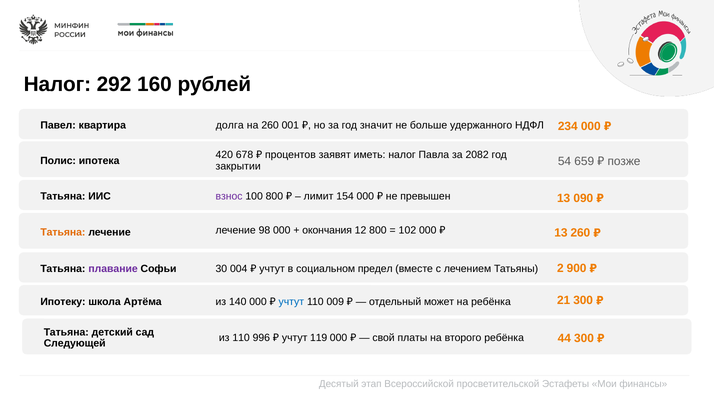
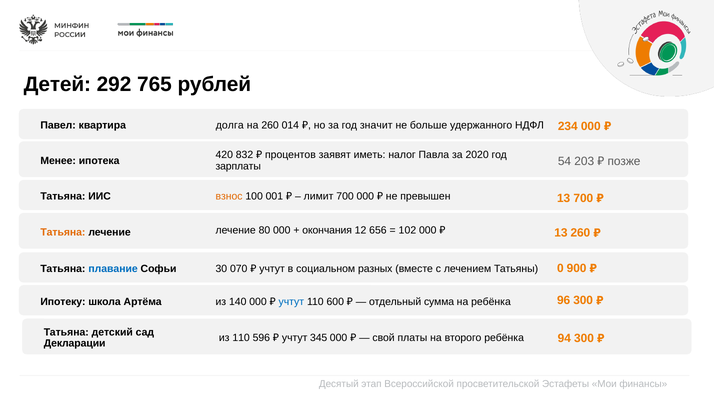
Налог at (57, 84): Налог -> Детей
160: 160 -> 765
001: 001 -> 014
678: 678 -> 832
2082: 2082 -> 2020
Полис: Полис -> Менее
закрытии: закрытии -> зарплаты
659: 659 -> 203
взнос colour: purple -> orange
100 800: 800 -> 001
лимит 154: 154 -> 700
13 090: 090 -> 700
98: 98 -> 80
12 800: 800 -> 656
плавание colour: purple -> blue
004: 004 -> 070
предел: предел -> разных
2: 2 -> 0
009: 009 -> 600
может: может -> сумма
21: 21 -> 96
996: 996 -> 596
119: 119 -> 345
44: 44 -> 94
Следующей: Следующей -> Декларации
